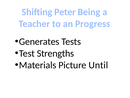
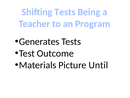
Shifting Peter: Peter -> Tests
Progress: Progress -> Program
Strengths: Strengths -> Outcome
